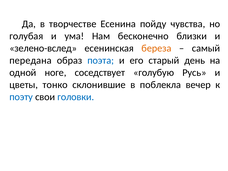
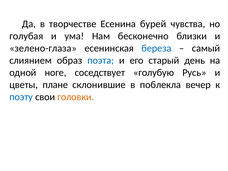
пойду: пойду -> бурей
зелено-вслед: зелено-вслед -> зелено-глаза
береза colour: orange -> blue
передана: передана -> слиянием
тонко: тонко -> плане
головки colour: blue -> orange
